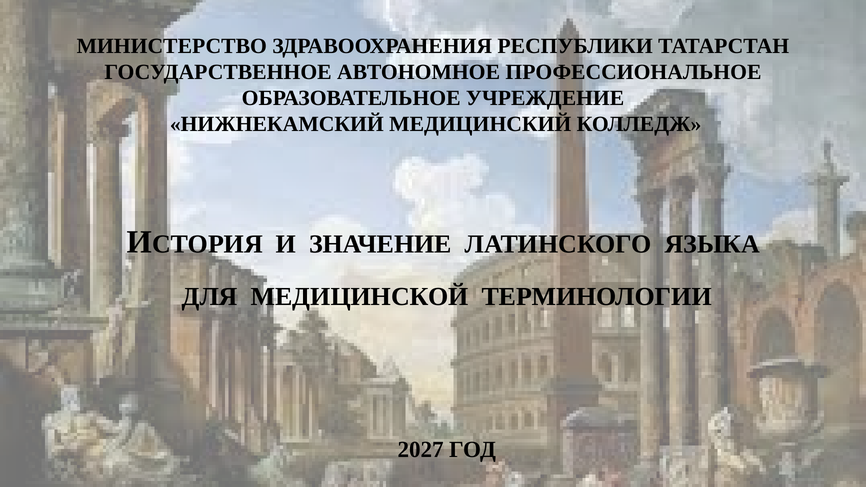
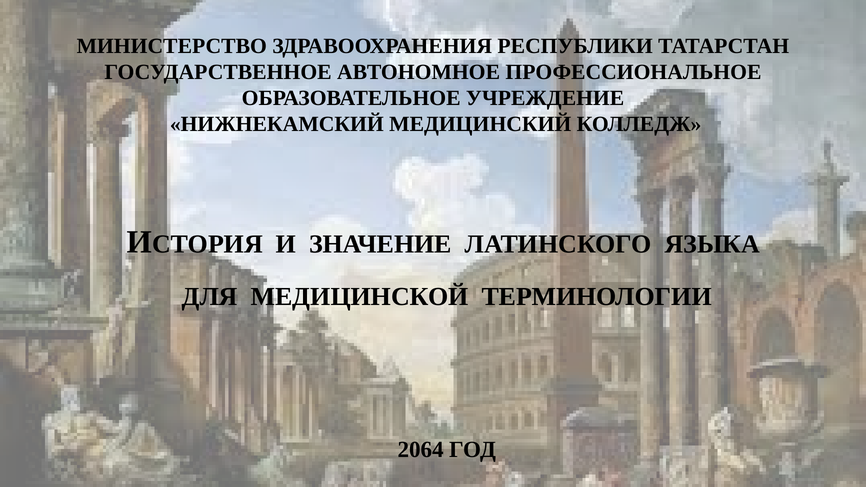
2027: 2027 -> 2064
